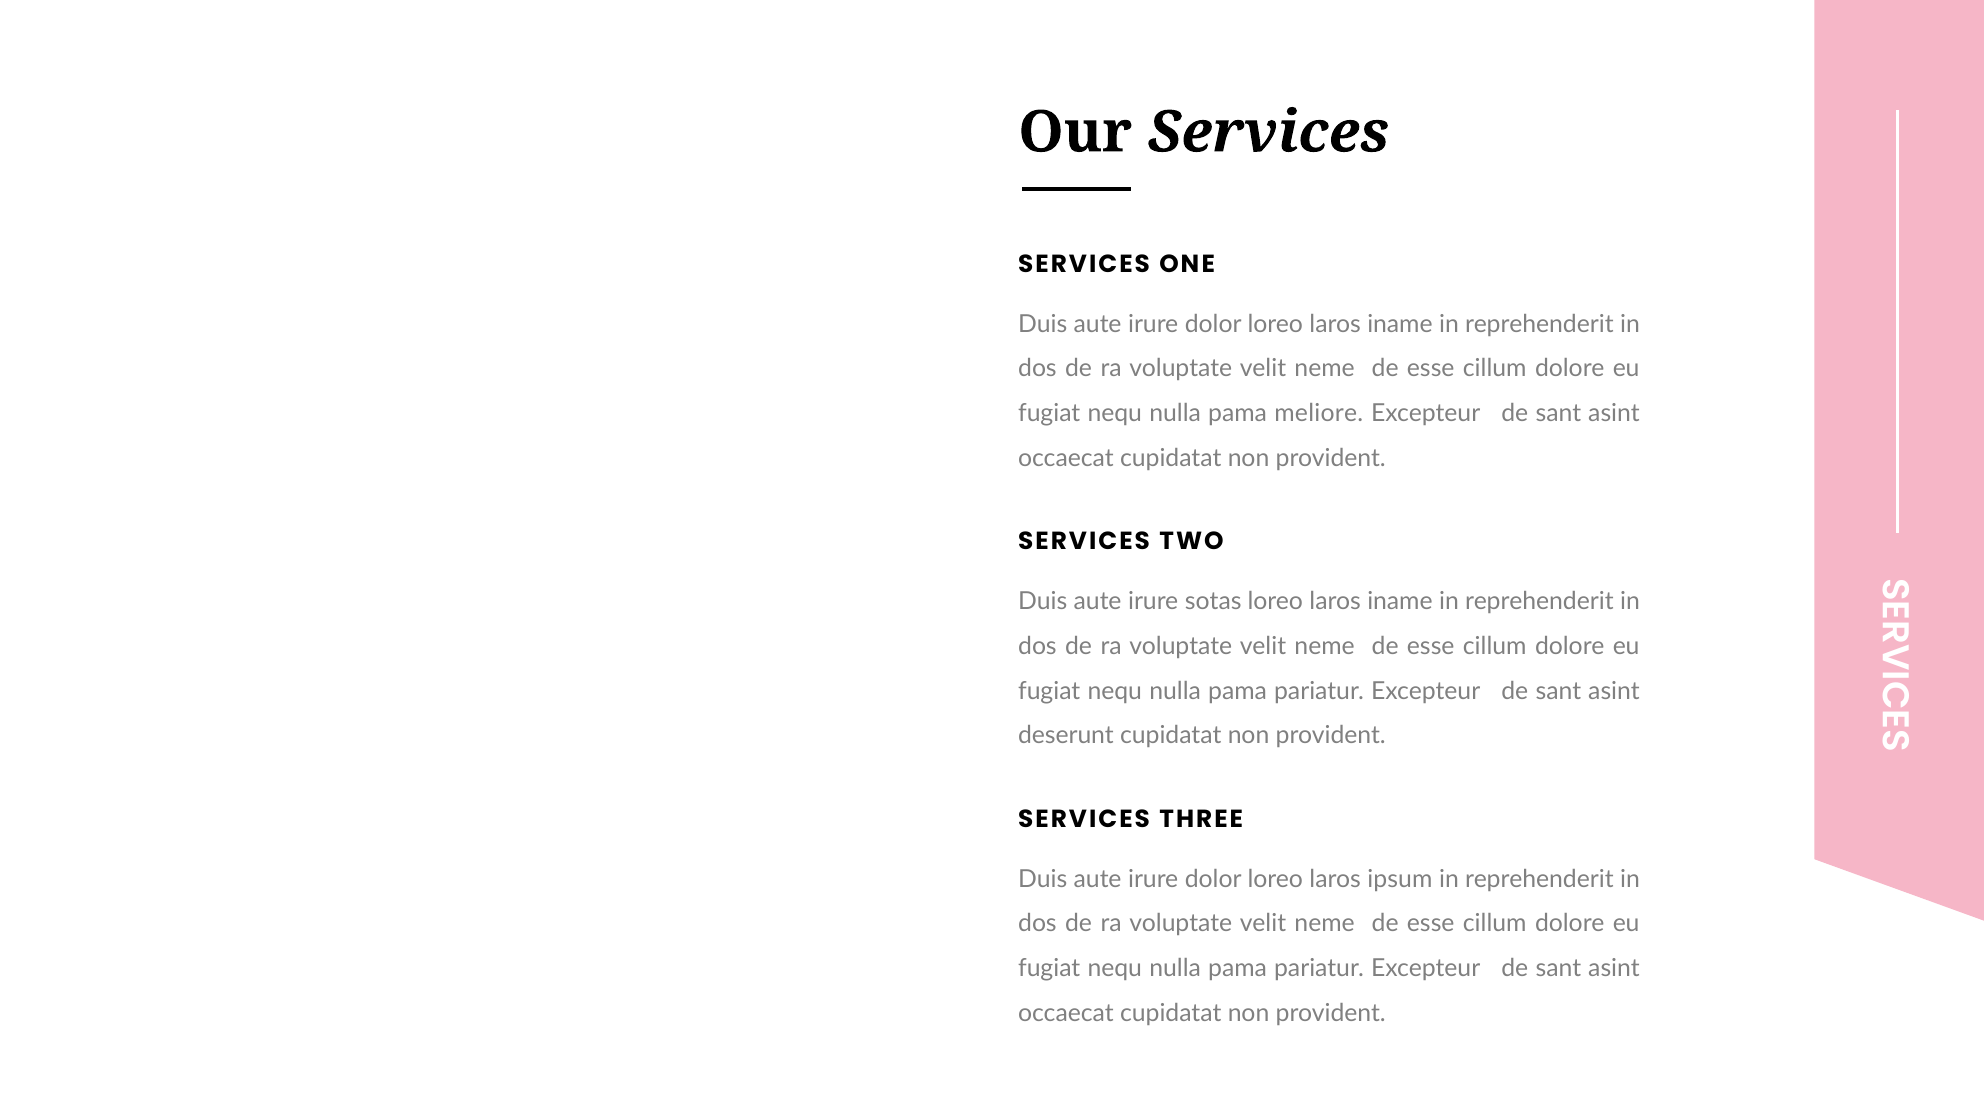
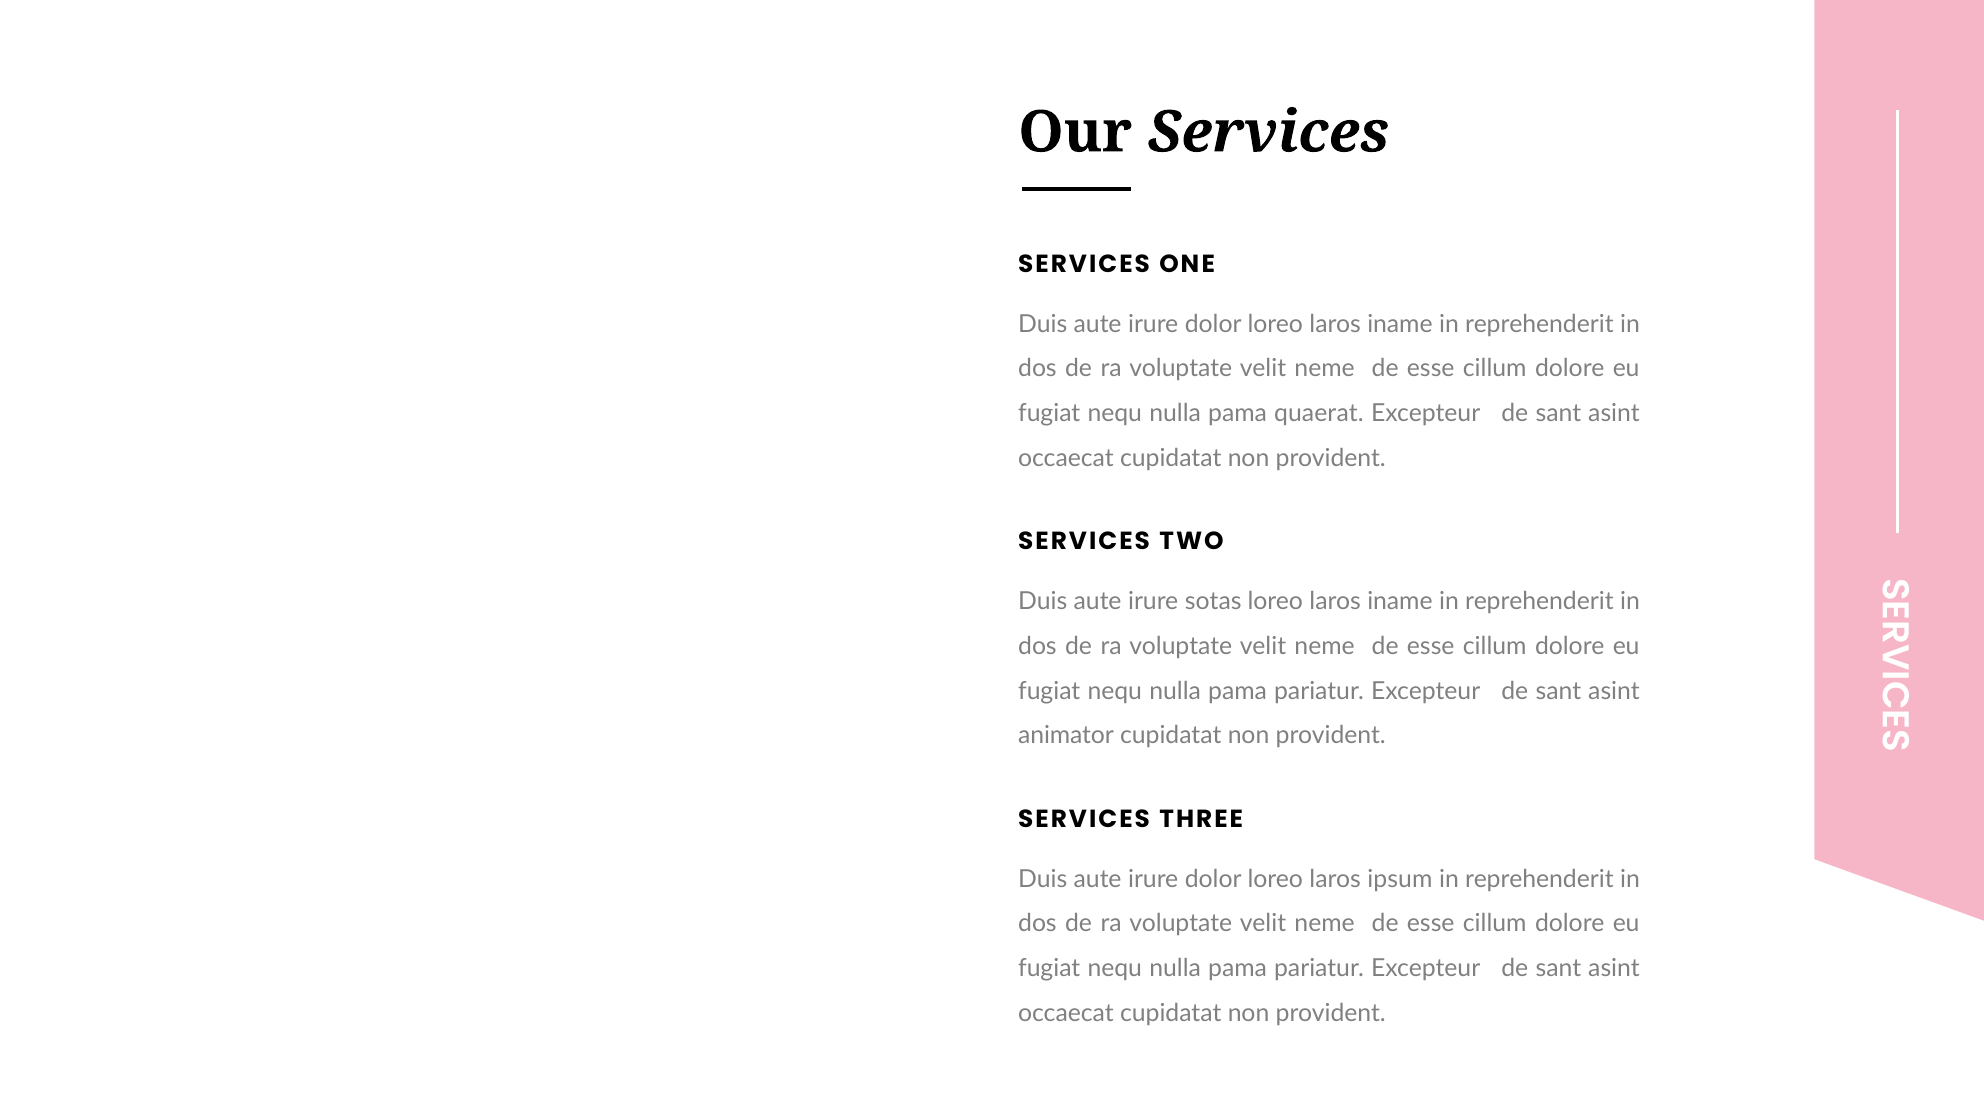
meliore: meliore -> quaerat
deserunt: deserunt -> animator
